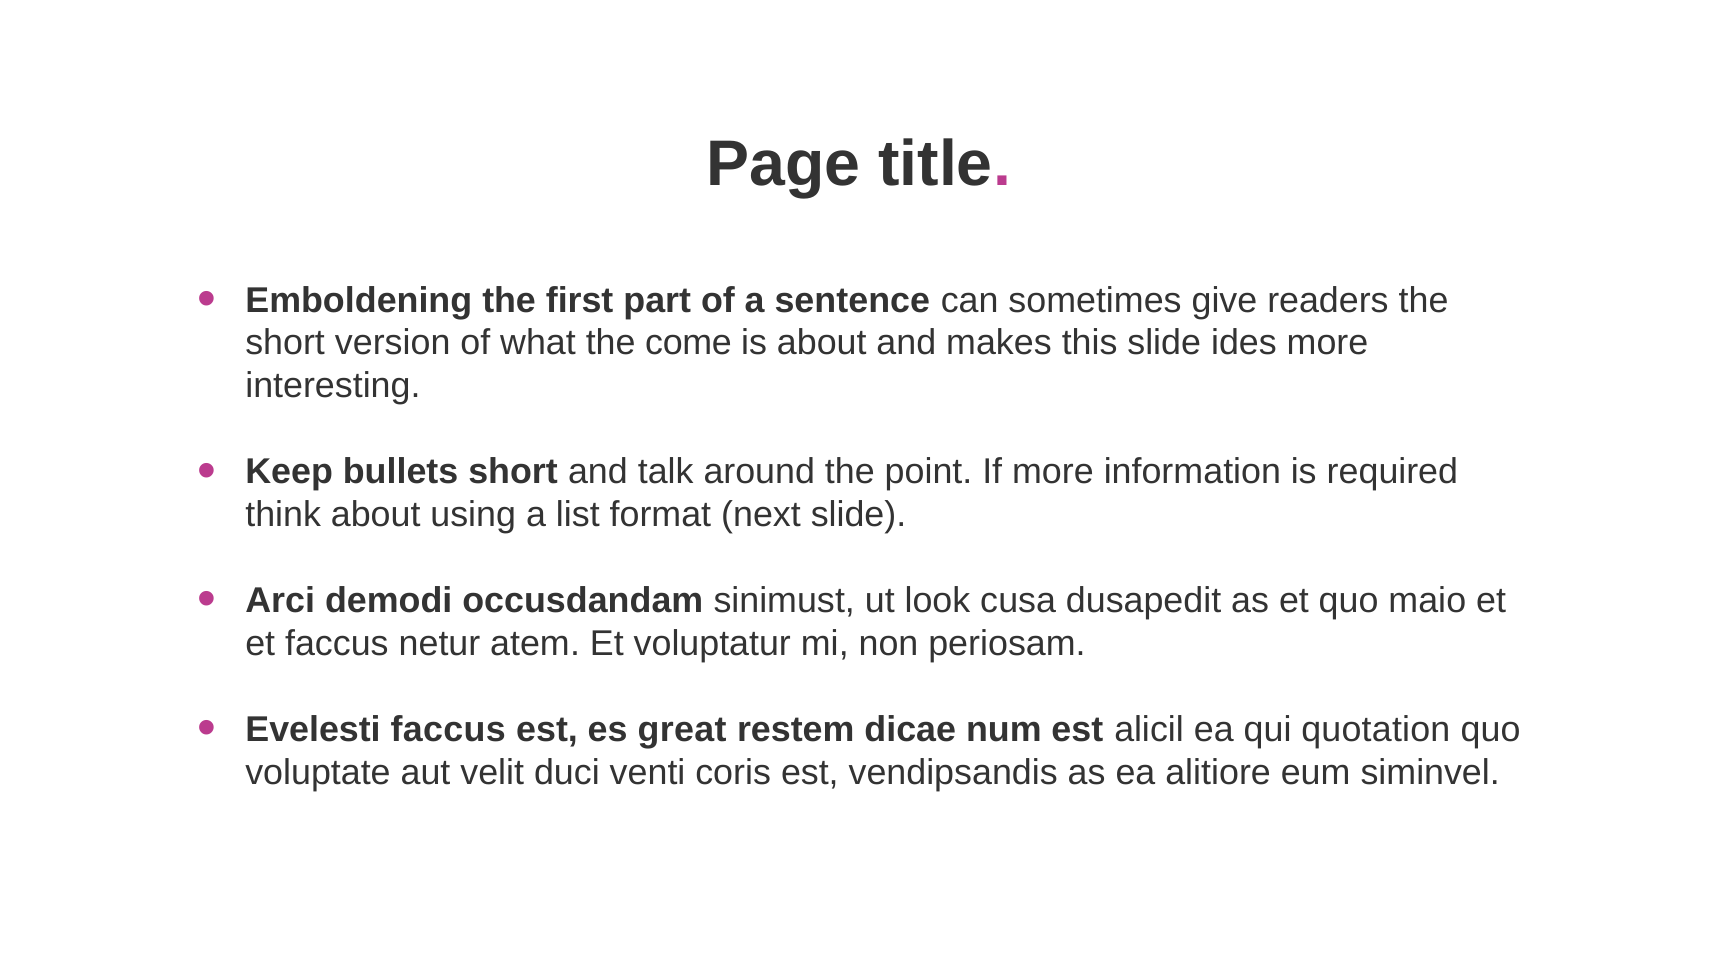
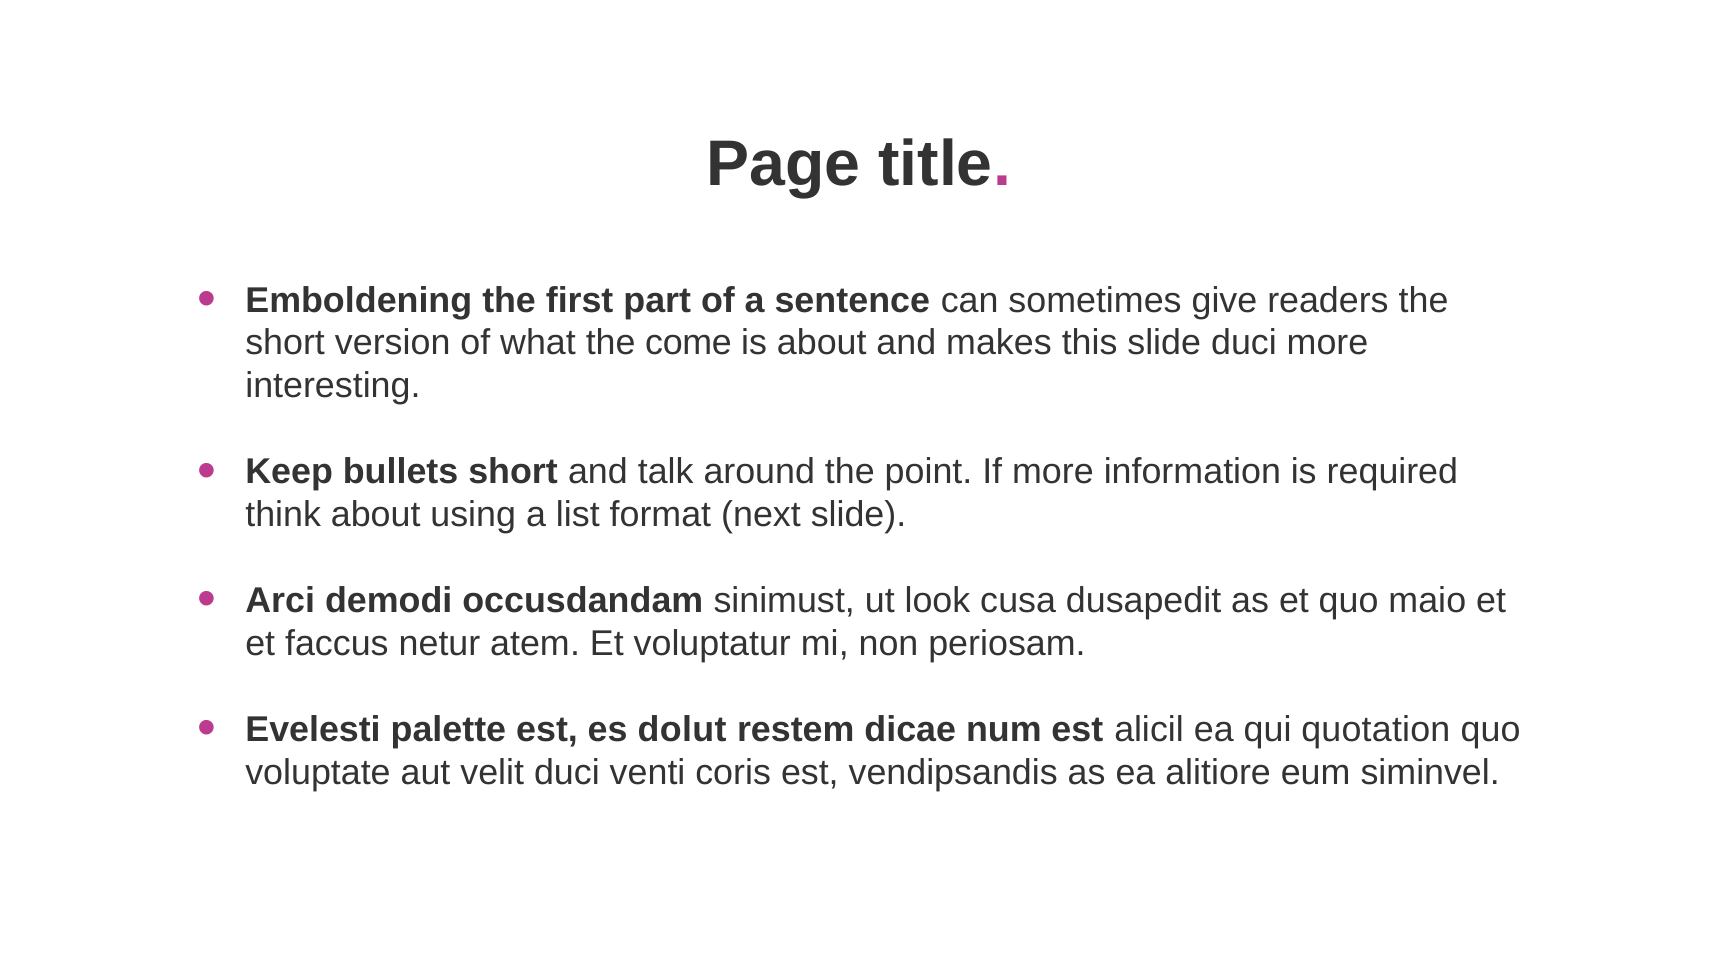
slide ides: ides -> duci
Evelesti faccus: faccus -> palette
great: great -> dolut
